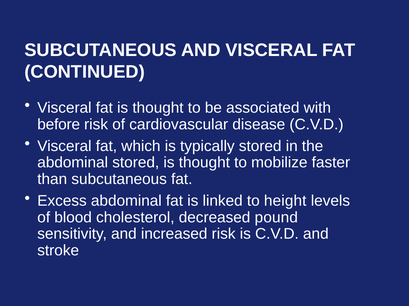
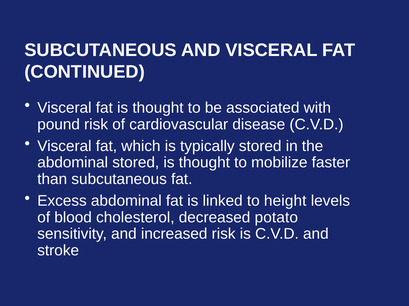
before: before -> pound
pound: pound -> potato
